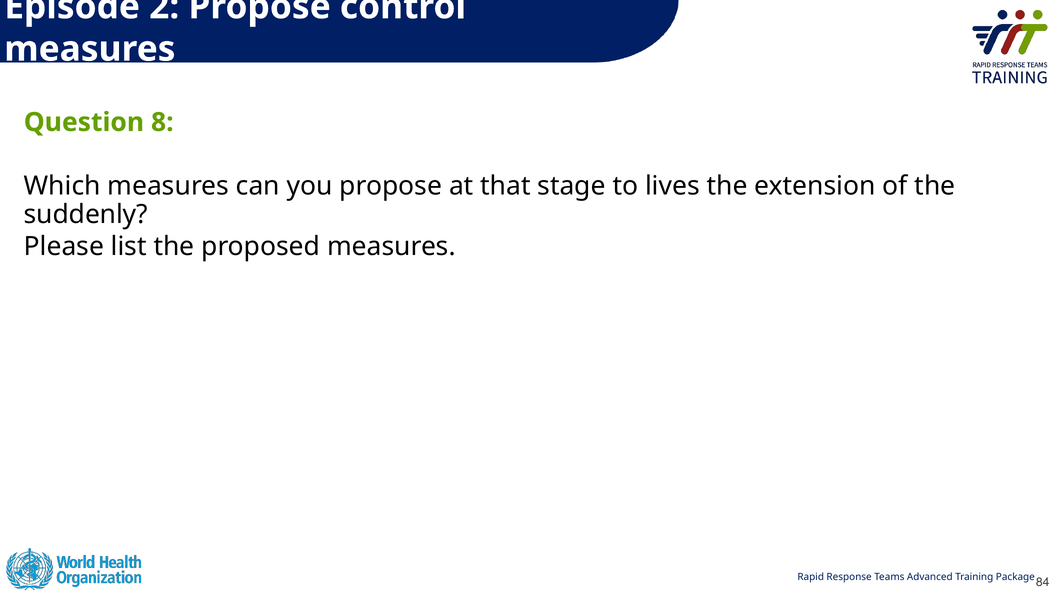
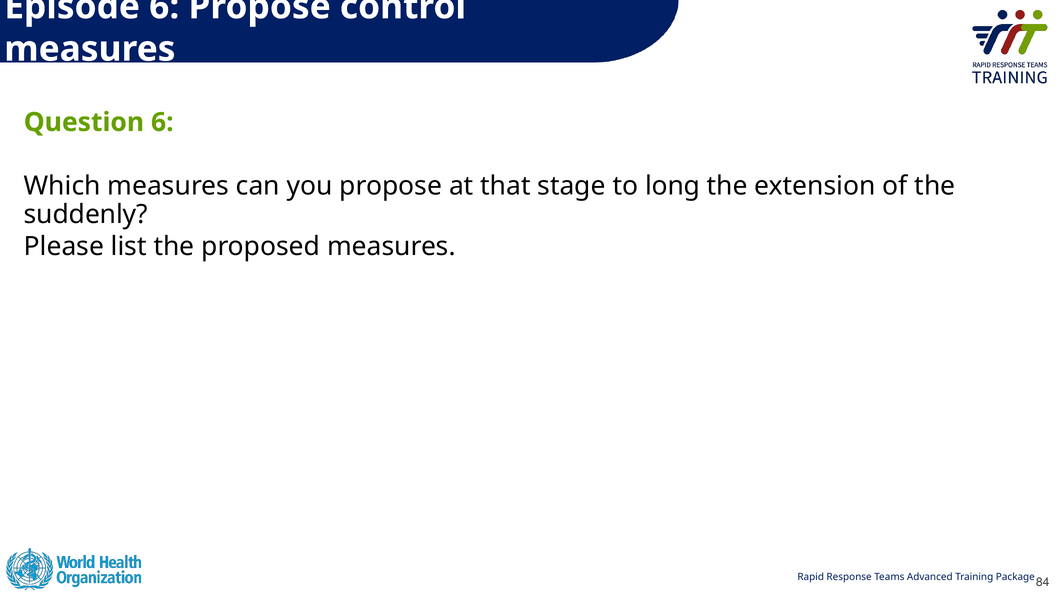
Episode 2: 2 -> 6
Question 8: 8 -> 6
lives: lives -> long
